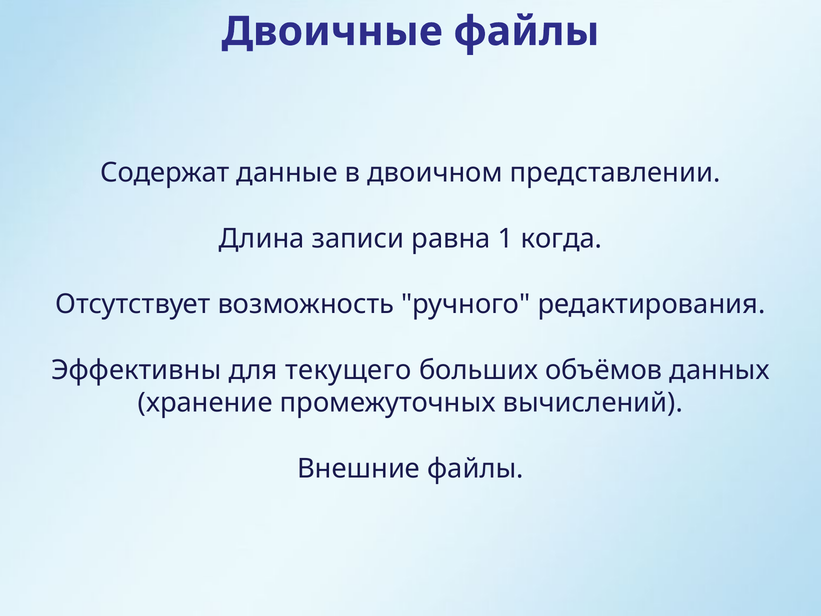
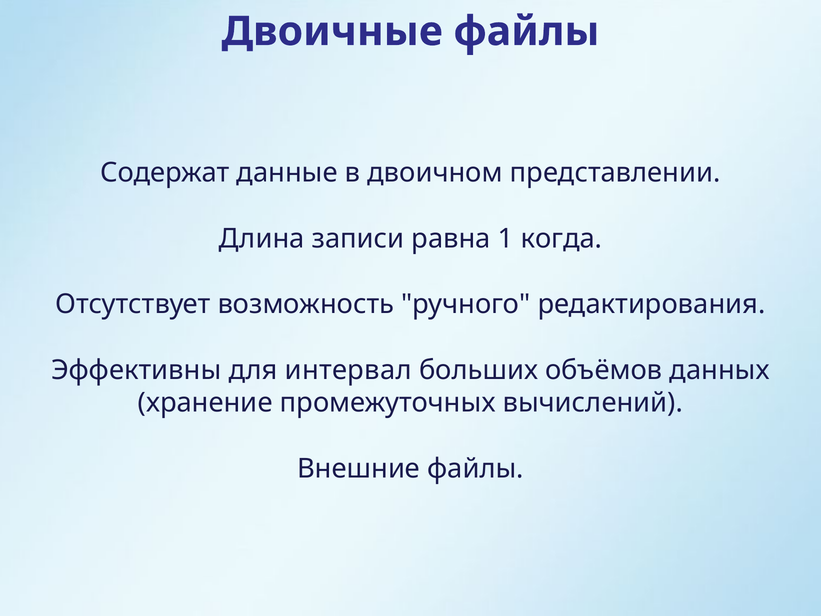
текущего: текущего -> интервал
